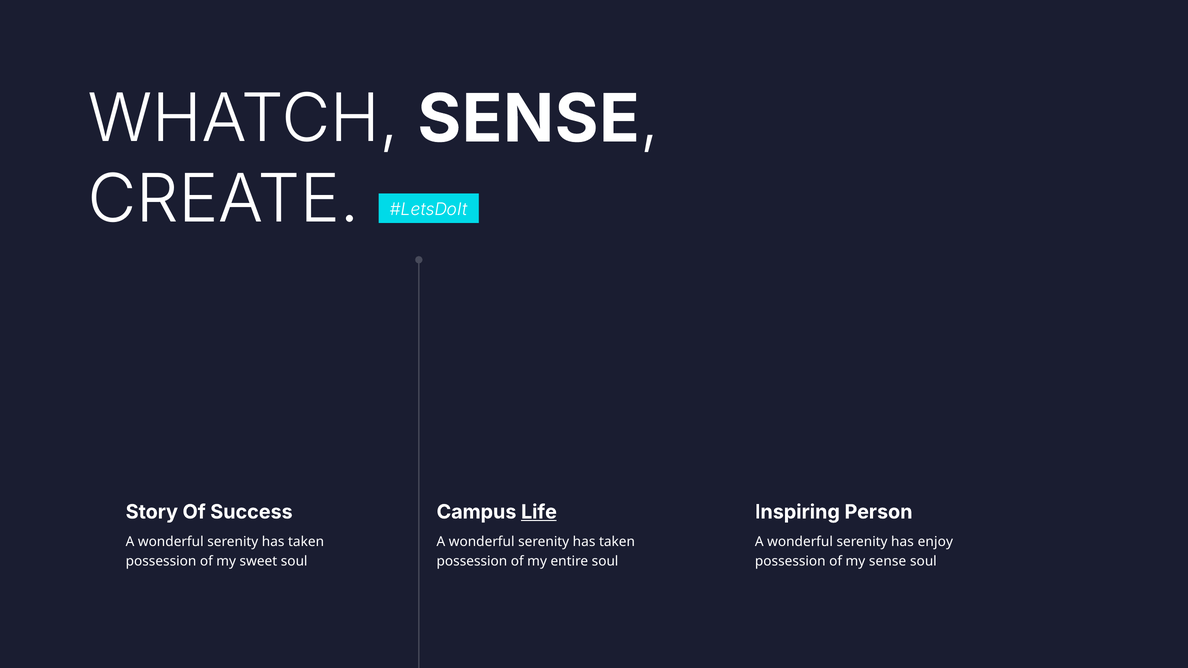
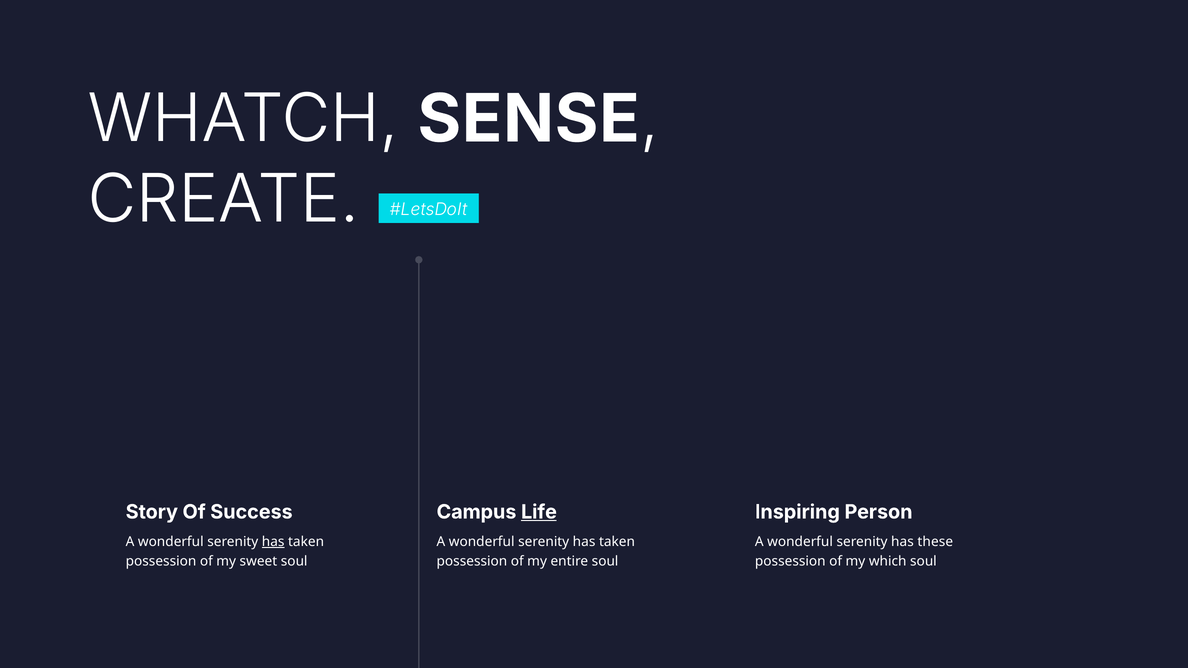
has at (273, 542) underline: none -> present
enjoy: enjoy -> these
my sense: sense -> which
